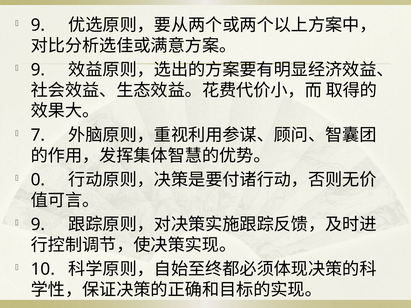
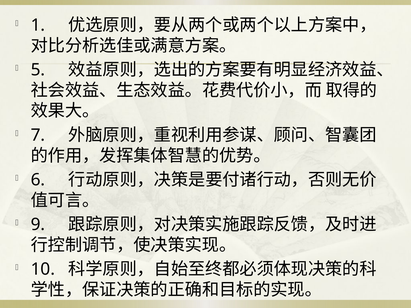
9 at (38, 25): 9 -> 1
9 at (38, 70): 9 -> 5
0: 0 -> 6
